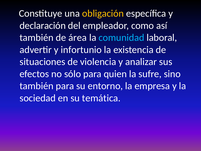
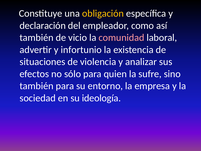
área: área -> vicio
comunidad colour: light blue -> pink
temática: temática -> ideología
